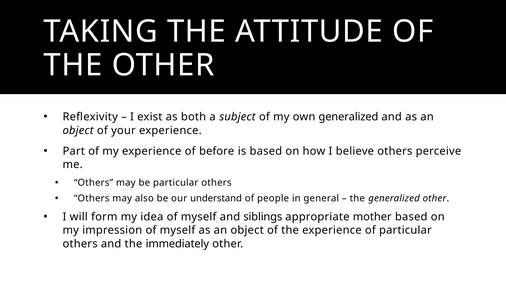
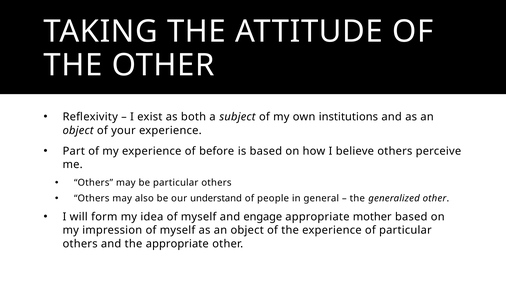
own generalized: generalized -> institutions
siblings: siblings -> engage
the immediately: immediately -> appropriate
